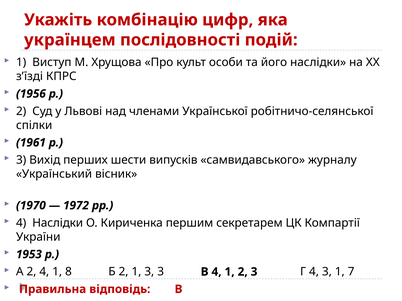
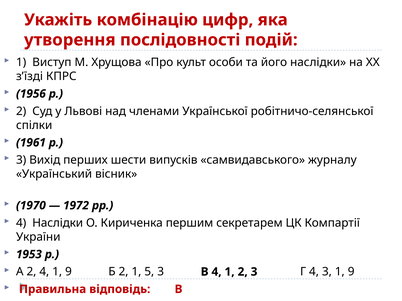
українцем: українцем -> утворення
4 1 8: 8 -> 9
1 3: 3 -> 5
3 1 7: 7 -> 9
